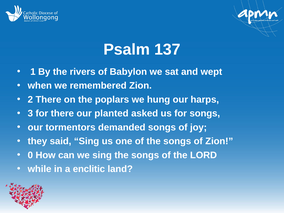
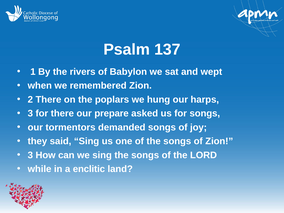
planted: planted -> prepare
0 at (30, 155): 0 -> 3
